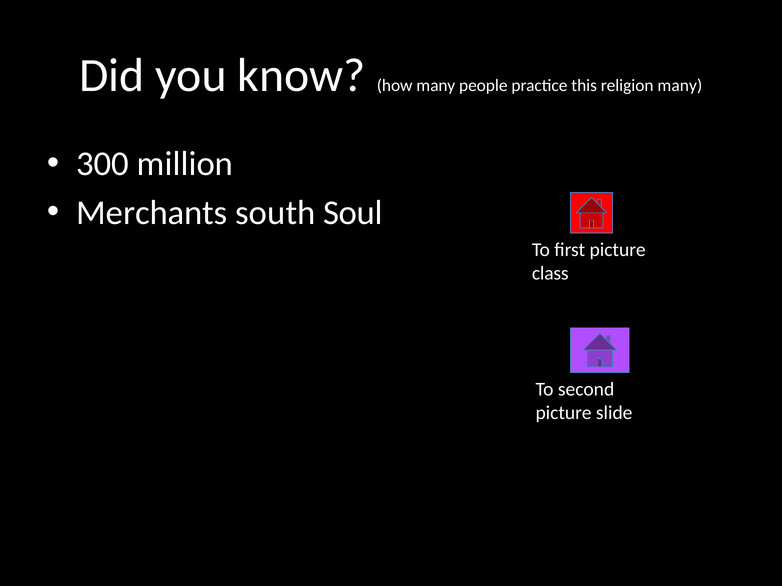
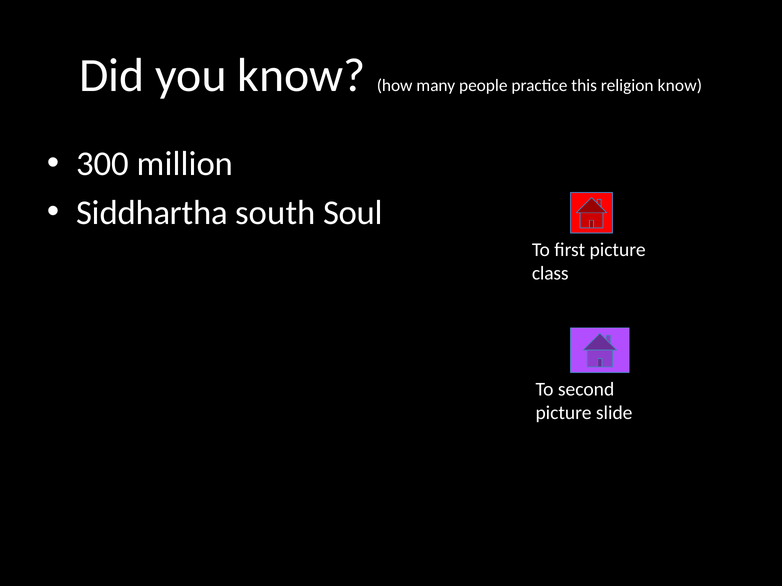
religion many: many -> know
Merchants: Merchants -> Siddhartha
